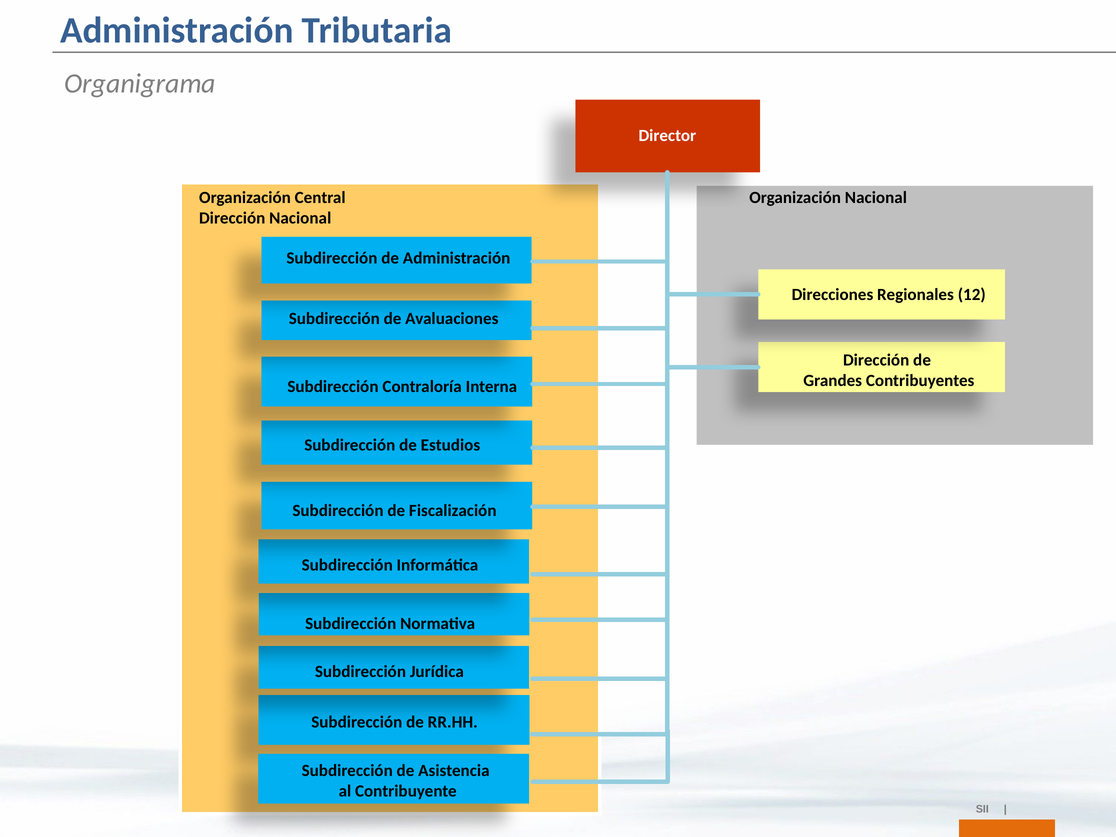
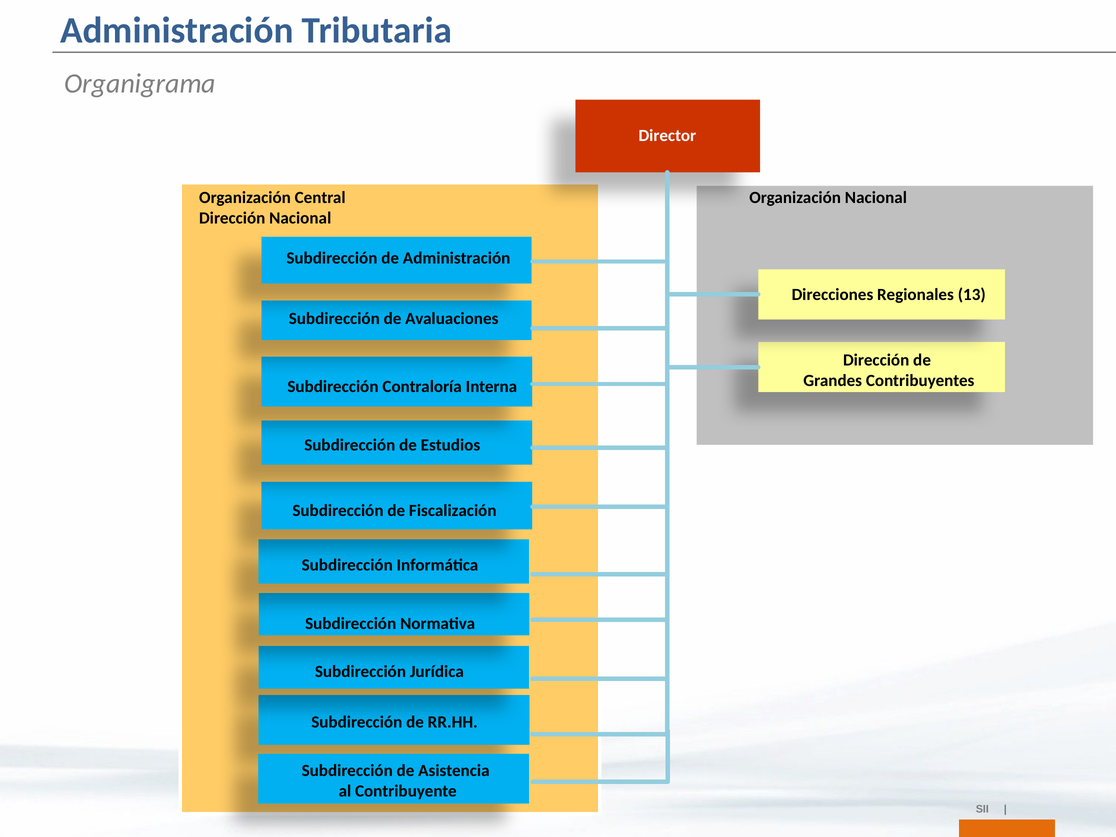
12: 12 -> 13
